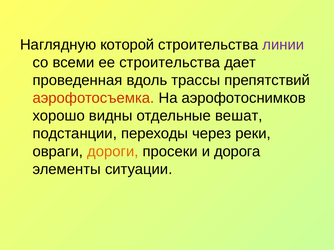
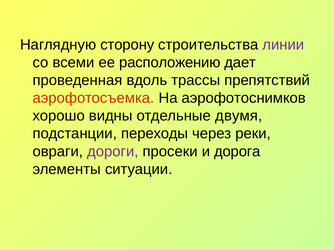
которой: которой -> сторону
ее строительства: строительства -> расположению
вешат: вешат -> двумя
дороги colour: orange -> purple
